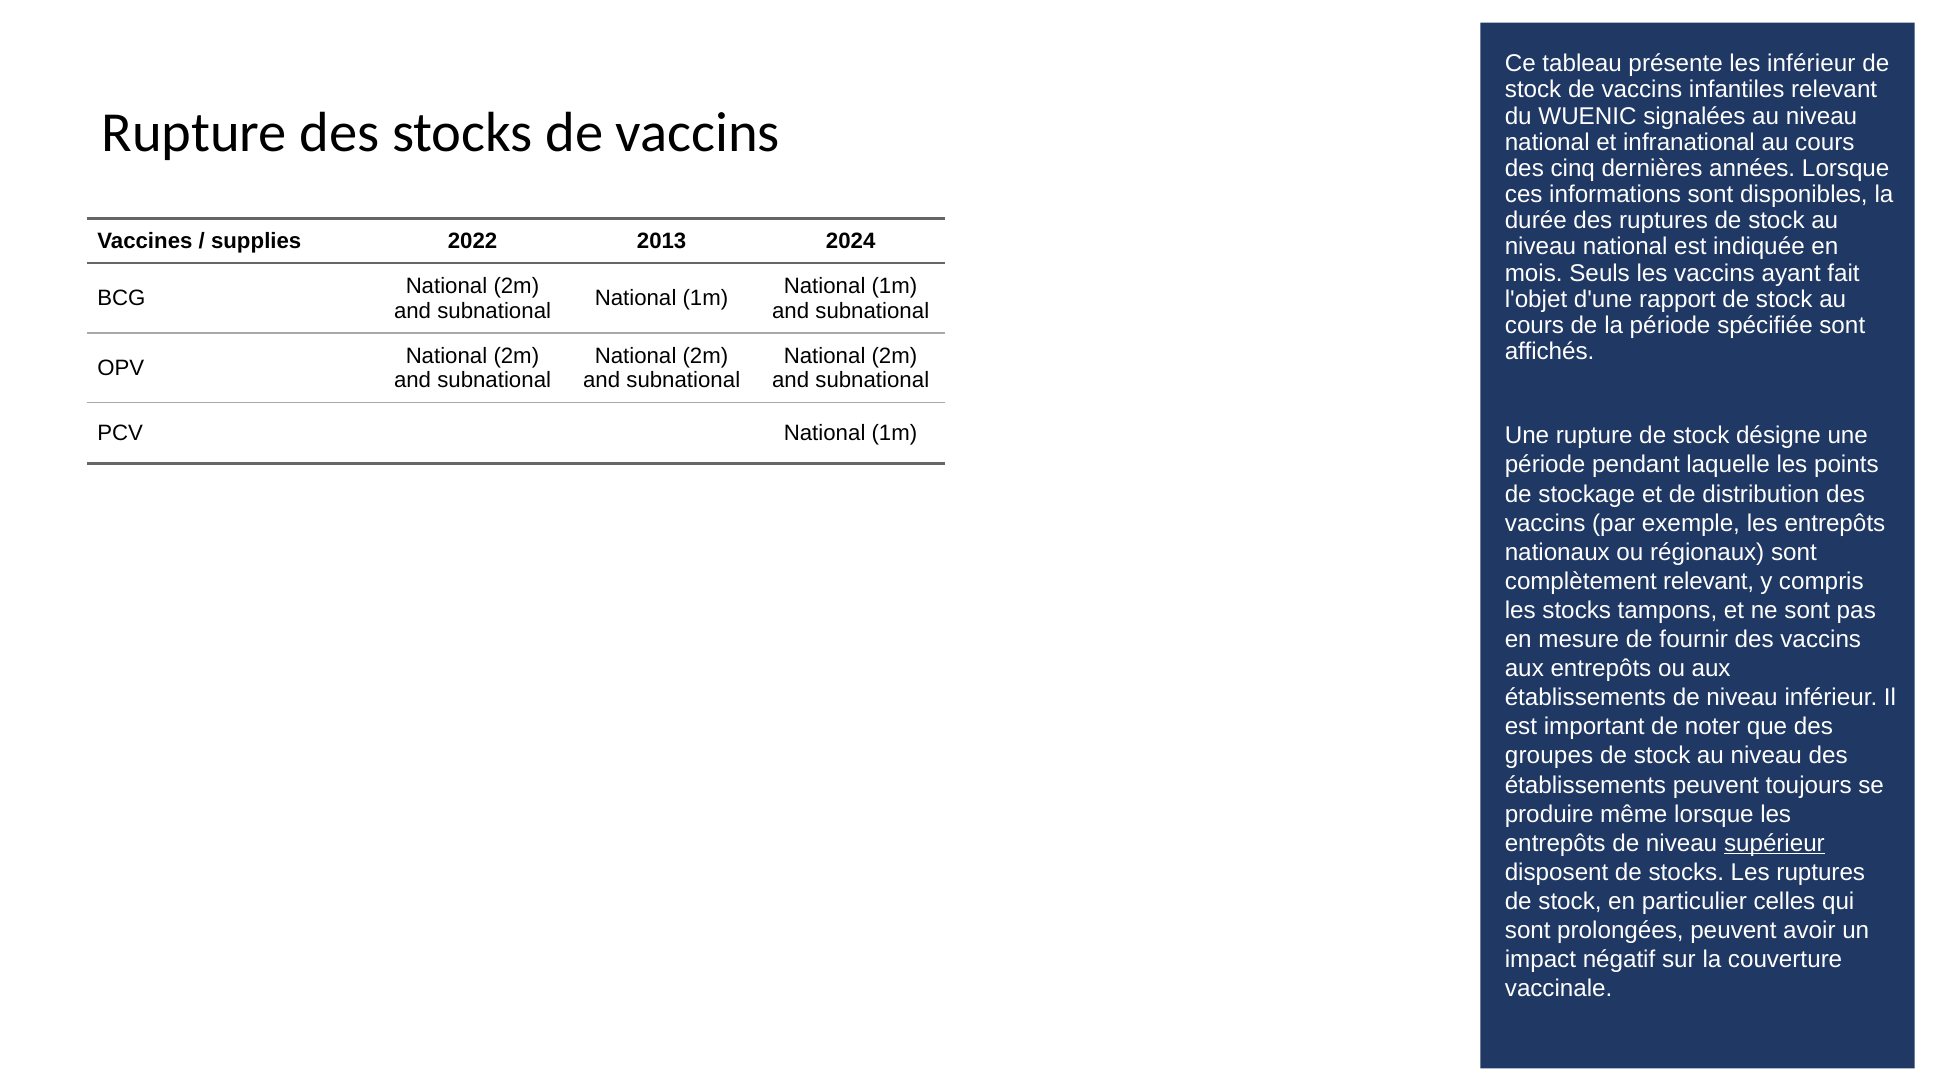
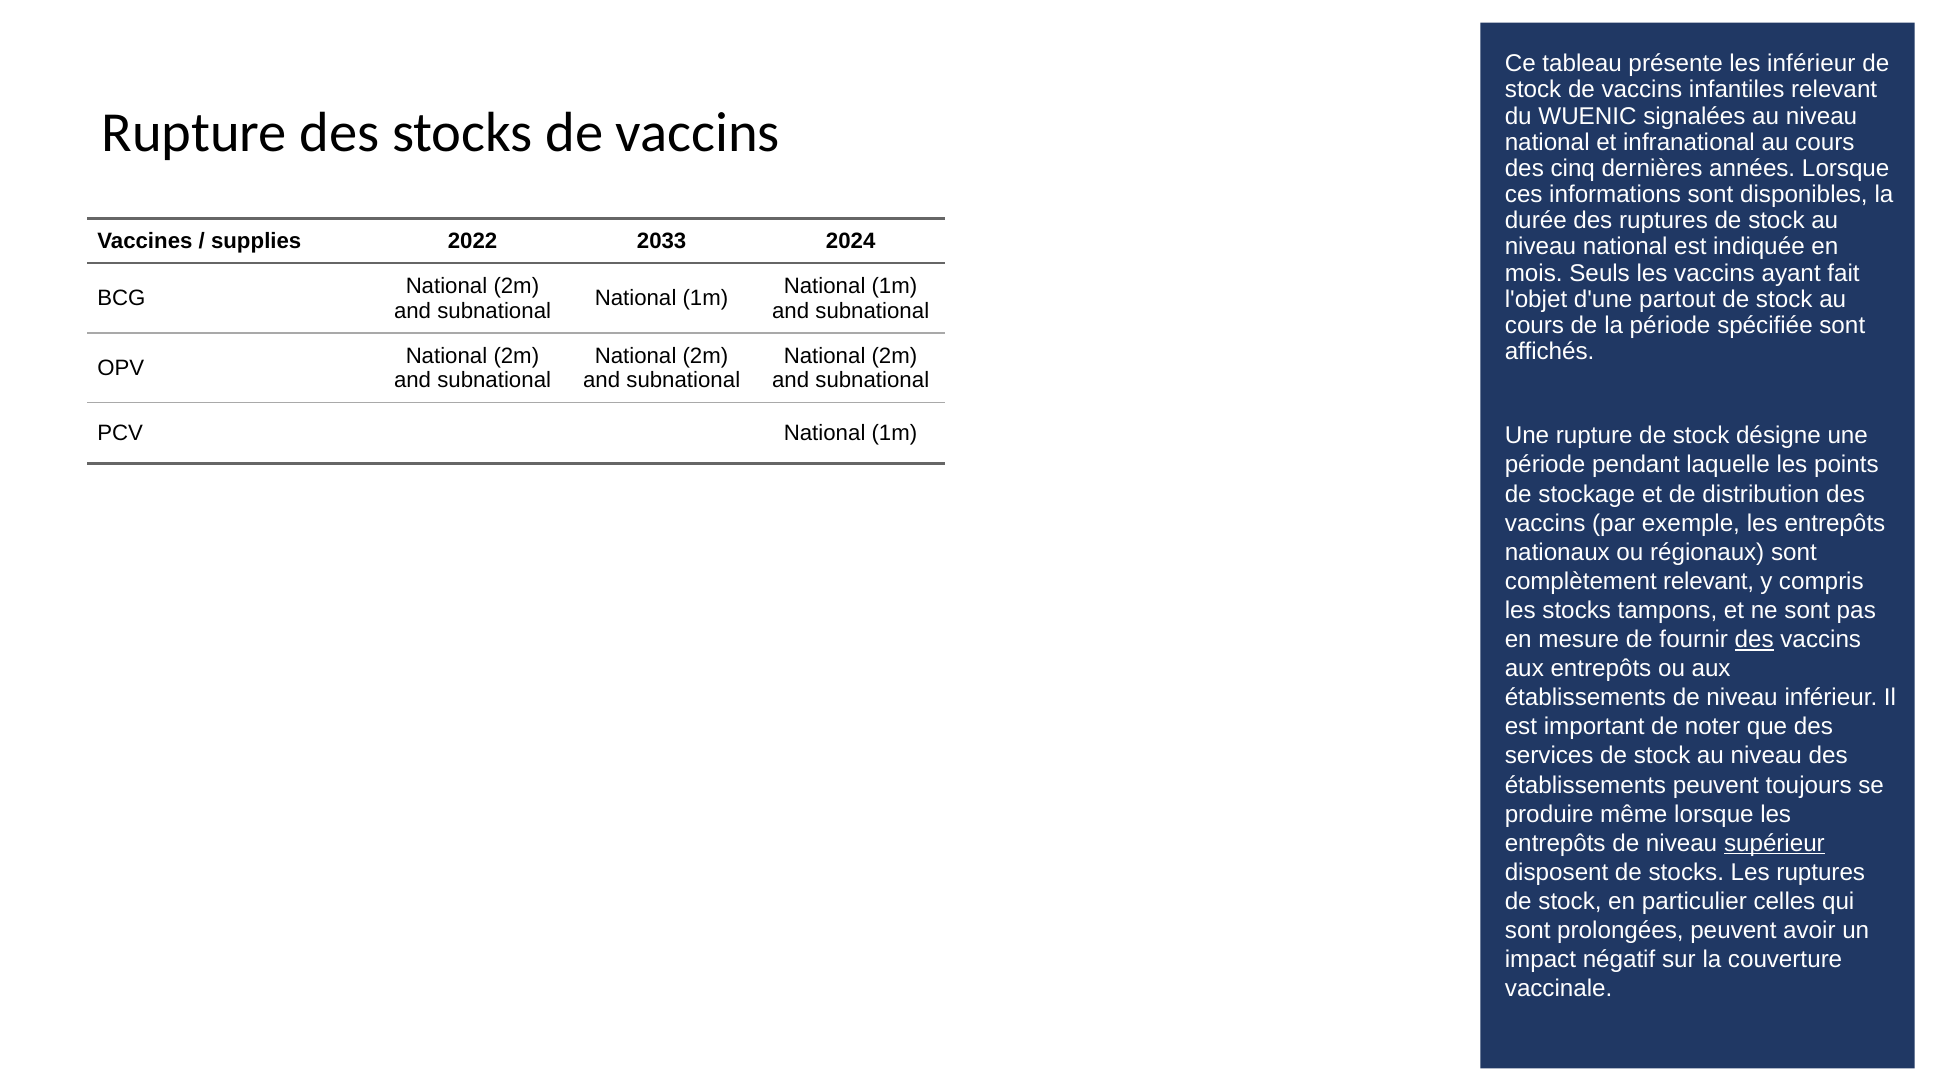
2013: 2013 -> 2033
rapport: rapport -> partout
des at (1754, 639) underline: none -> present
groupes: groupes -> services
